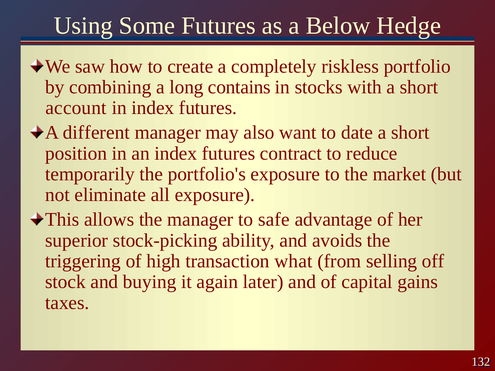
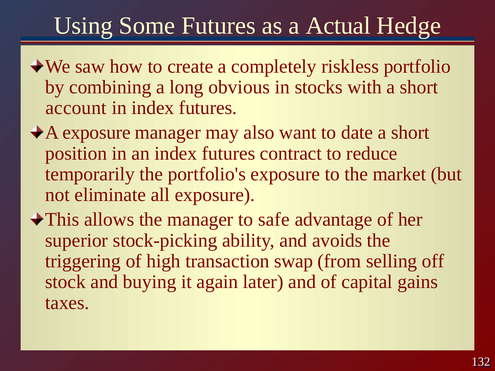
Below: Below -> Actual
contains: contains -> obvious
A different: different -> exposure
what: what -> swap
